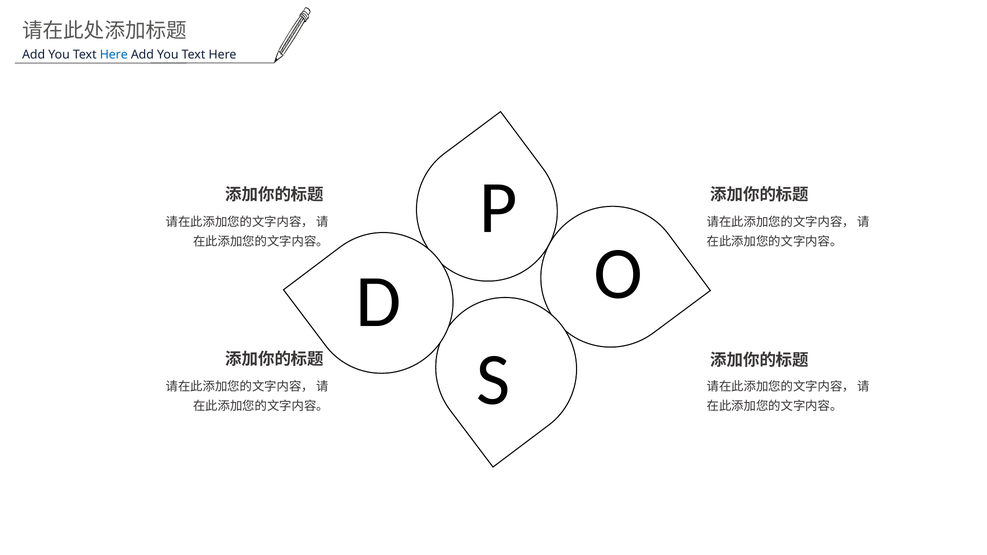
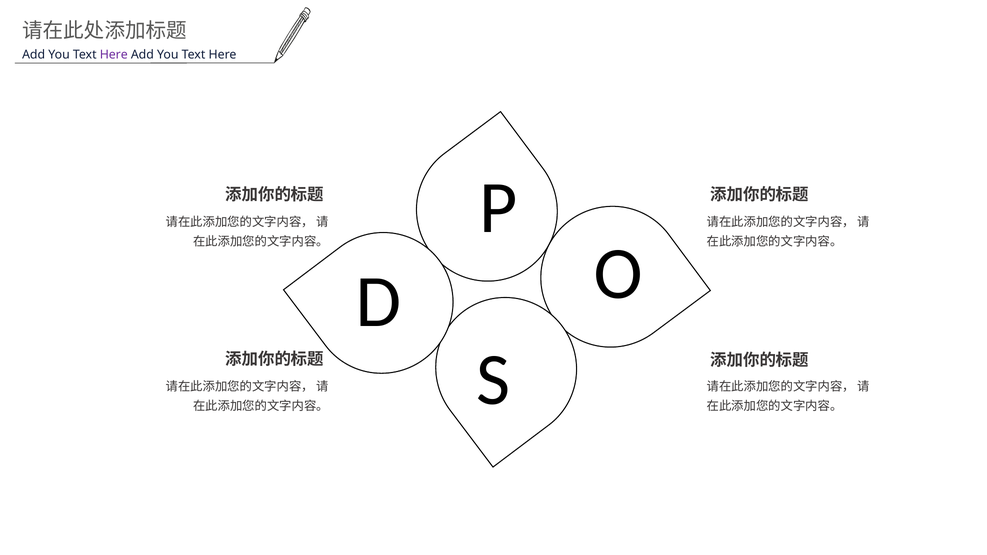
Here at (114, 54) colour: blue -> purple
